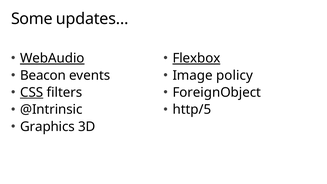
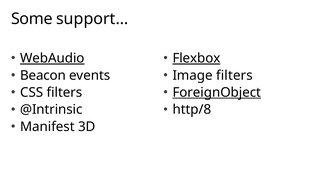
updates…: updates… -> support…
Image policy: policy -> filters
CSS underline: present -> none
ForeignObject underline: none -> present
http/5: http/5 -> http/8
Graphics: Graphics -> Manifest
